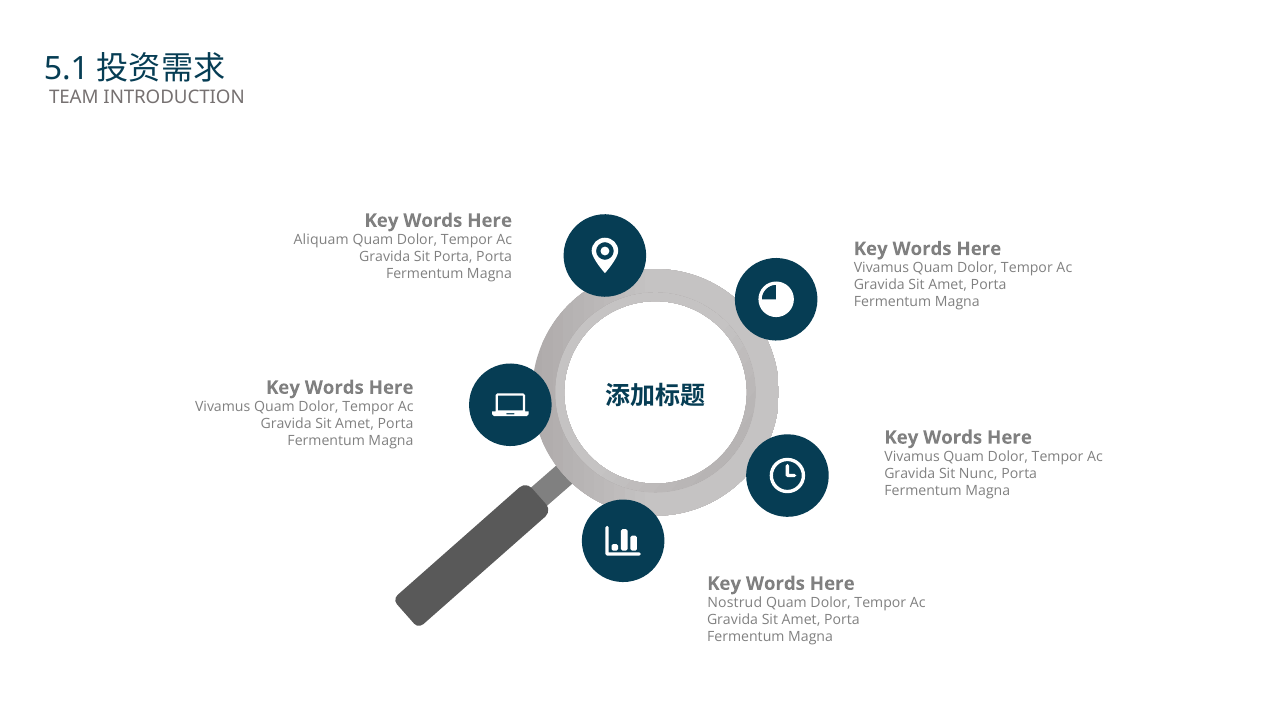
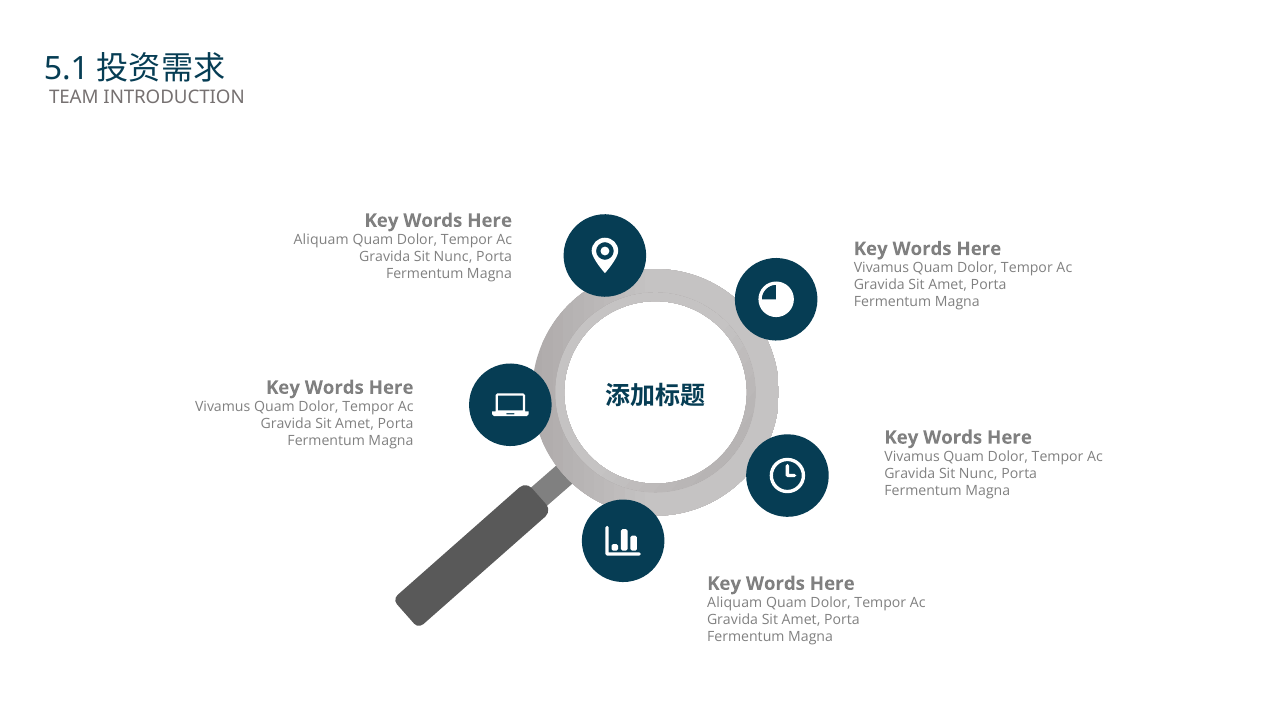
Porta at (453, 257): Porta -> Nunc
Nostrud at (735, 603): Nostrud -> Aliquam
